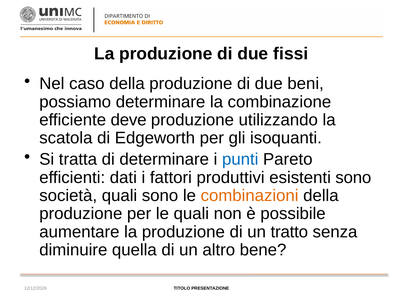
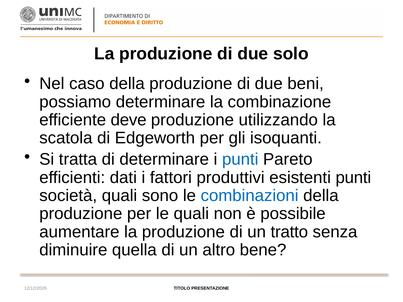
fissi: fissi -> solo
esistenti sono: sono -> punti
combinazioni colour: orange -> blue
